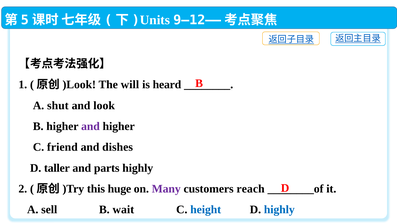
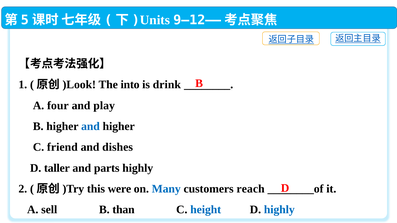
will: will -> into
heard: heard -> drink
shut: shut -> four
look: look -> play
and at (90, 126) colour: purple -> blue
huge: huge -> were
Many colour: purple -> blue
wait: wait -> than
